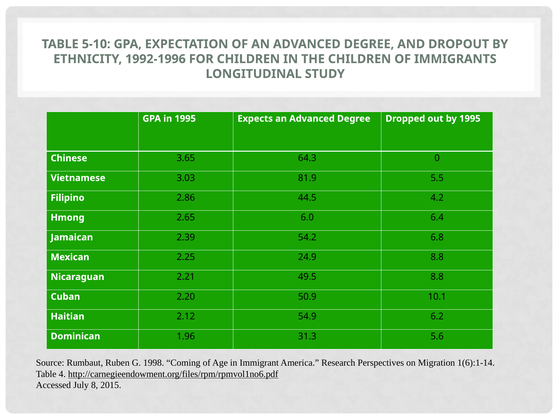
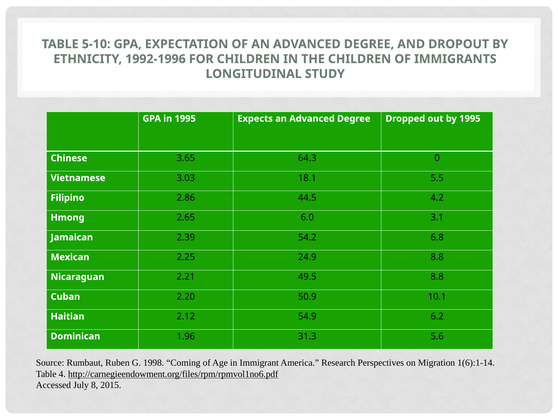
81.9: 81.9 -> 18.1
6.4: 6.4 -> 3.1
